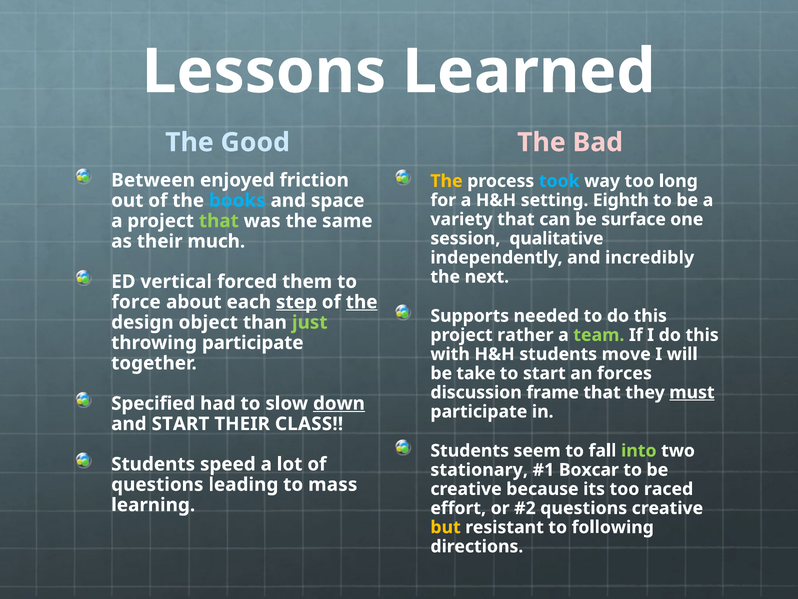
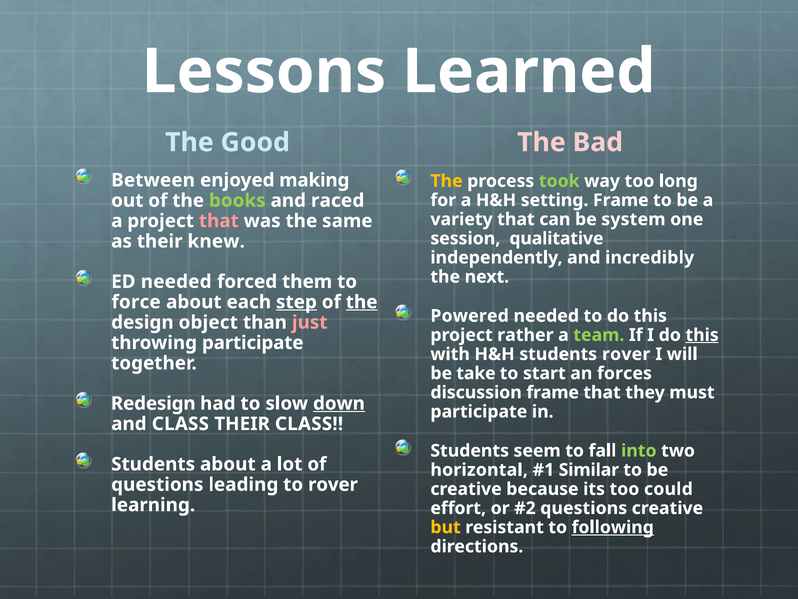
friction: friction -> making
took colour: light blue -> light green
setting Eighth: Eighth -> Frame
books colour: light blue -> light green
space: space -> raced
surface: surface -> system
that at (219, 221) colour: light green -> pink
much: much -> knew
ED vertical: vertical -> needed
Supports: Supports -> Powered
just colour: light green -> pink
this at (702, 335) underline: none -> present
students move: move -> rover
must underline: present -> none
Specified: Specified -> Redesign
and START: START -> CLASS
Students speed: speed -> about
stationary: stationary -> horizontal
Boxcar: Boxcar -> Similar
to mass: mass -> rover
raced: raced -> could
following underline: none -> present
